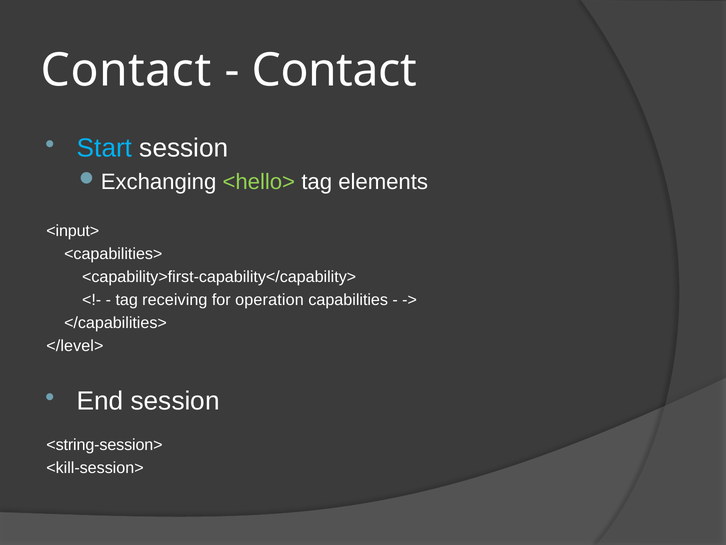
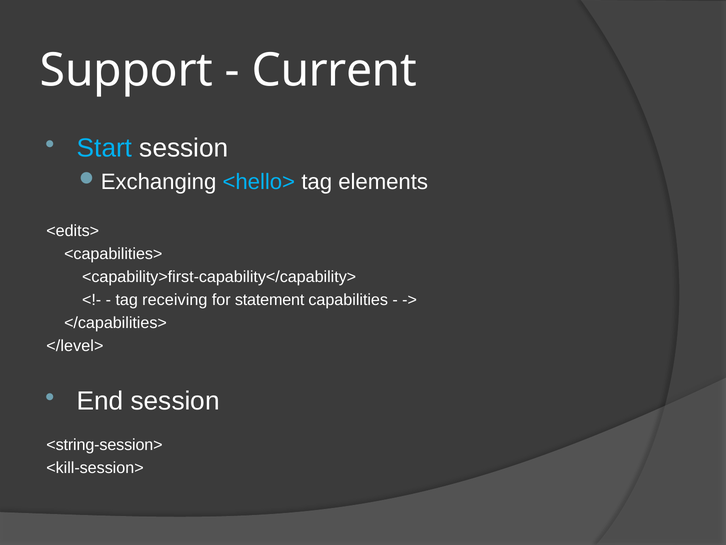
Contact at (126, 70): Contact -> Support
Contact at (334, 70): Contact -> Current
<hello> colour: light green -> light blue
<input>: <input> -> <edits>
operation: operation -> statement
